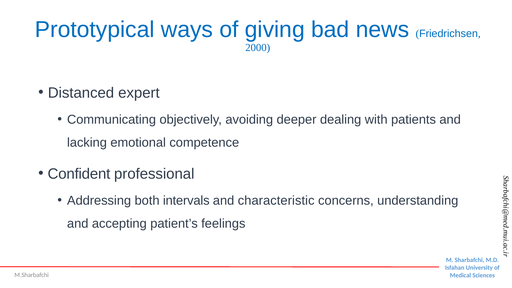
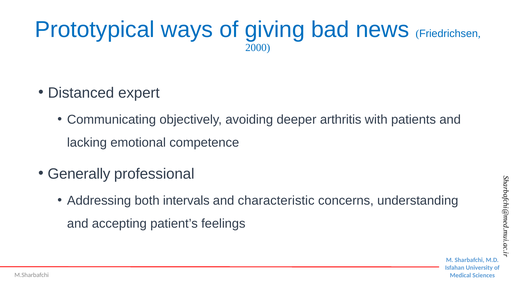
dealing: dealing -> arthritis
Confident: Confident -> Generally
